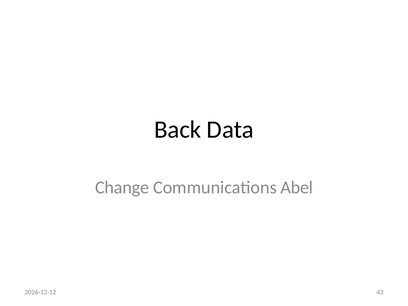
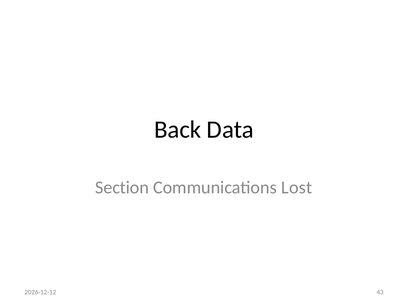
Change: Change -> Section
Abel: Abel -> Lost
